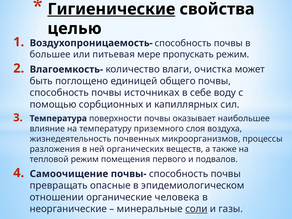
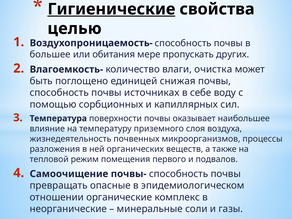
питьевая: питьевая -> обитания
пропускать режим: режим -> других
общего: общего -> снижая
человека: человека -> комплекс
соли underline: present -> none
